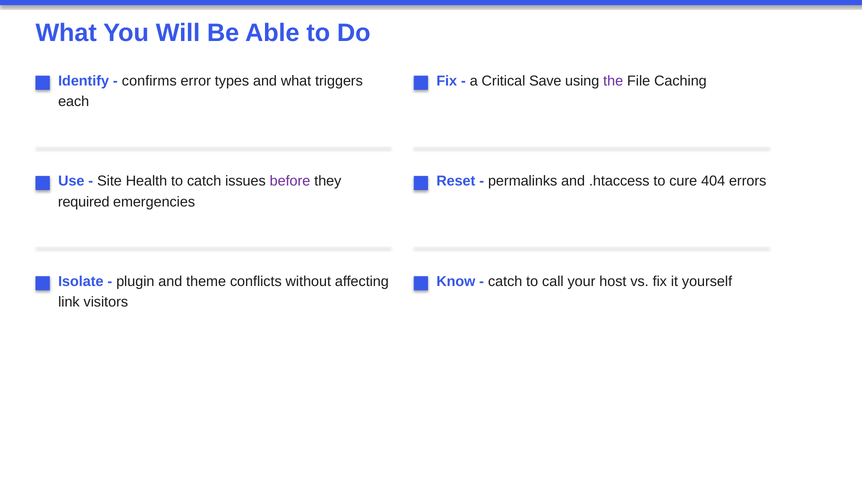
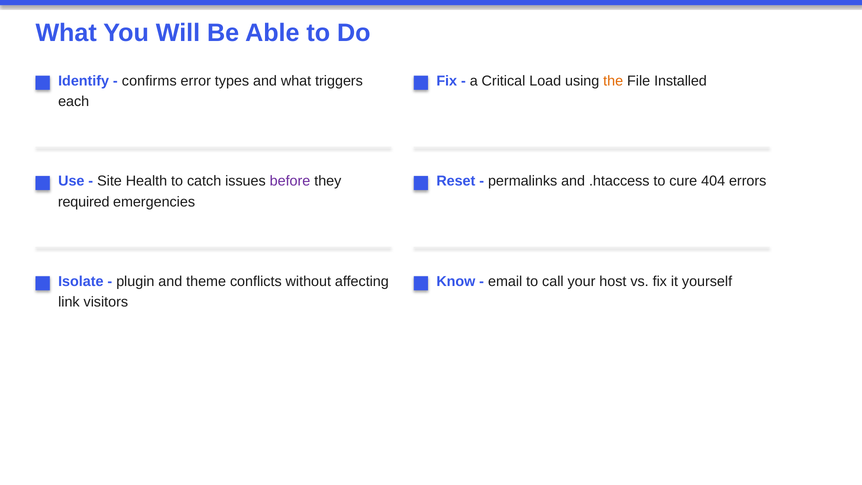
Save: Save -> Load
the colour: purple -> orange
Caching: Caching -> Installed
catch at (505, 281): catch -> email
